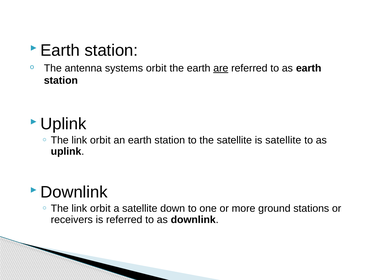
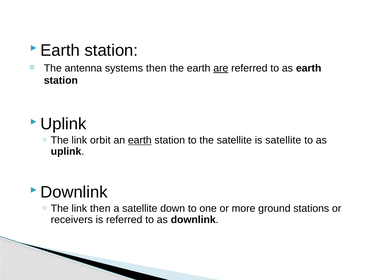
systems orbit: orbit -> then
earth at (140, 140) underline: none -> present
orbit at (100, 208): orbit -> then
